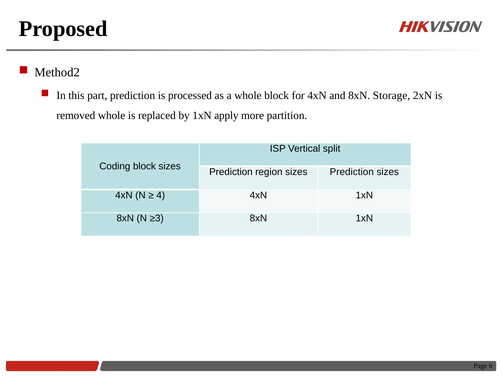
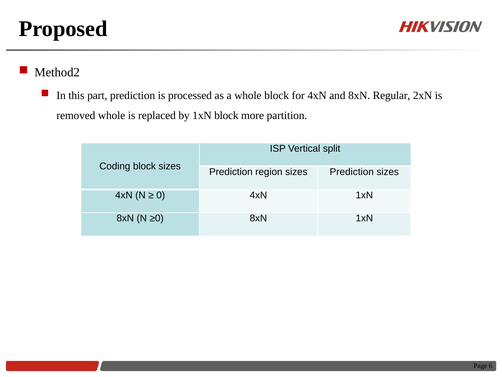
Storage: Storage -> Regular
1xN apply: apply -> block
4: 4 -> 0
≥3: ≥3 -> ≥0
